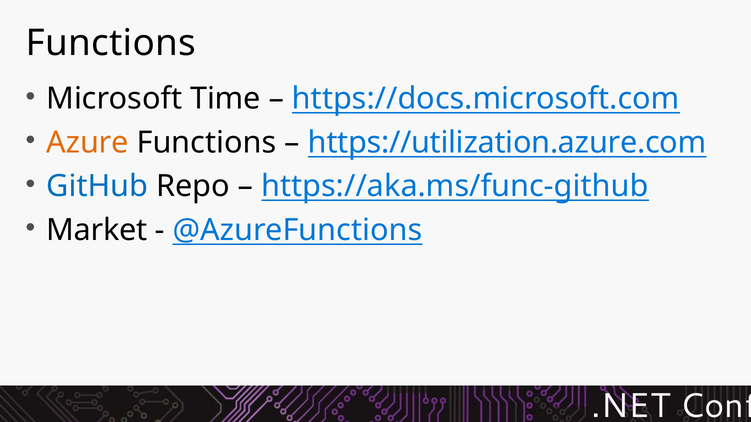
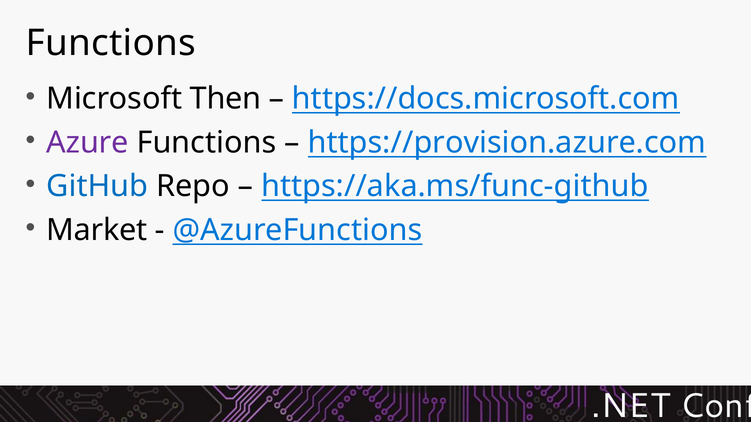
Time: Time -> Then
Azure colour: orange -> purple
https://utilization.azure.com: https://utilization.azure.com -> https://provision.azure.com
